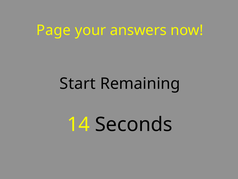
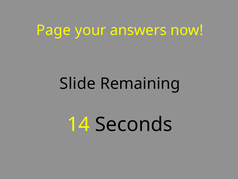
Start: Start -> Slide
